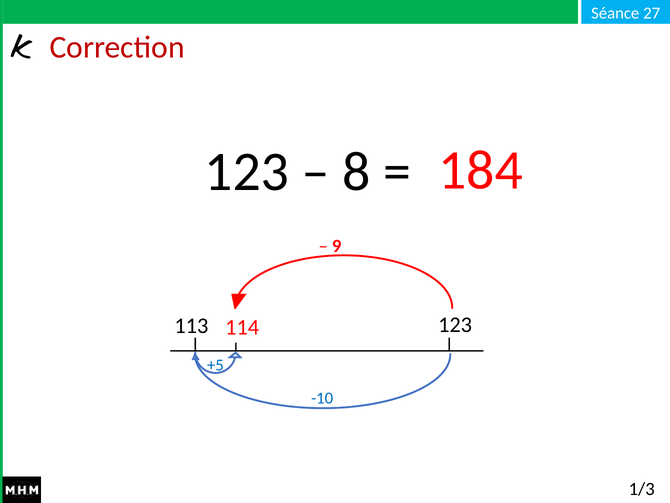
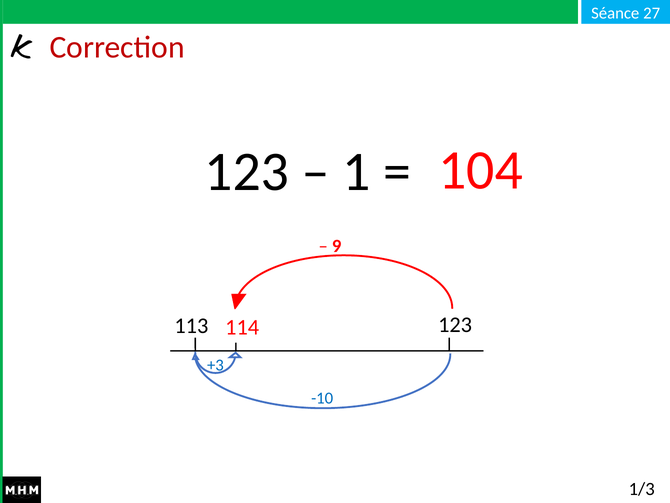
8: 8 -> 1
184: 184 -> 104
+5: +5 -> +3
